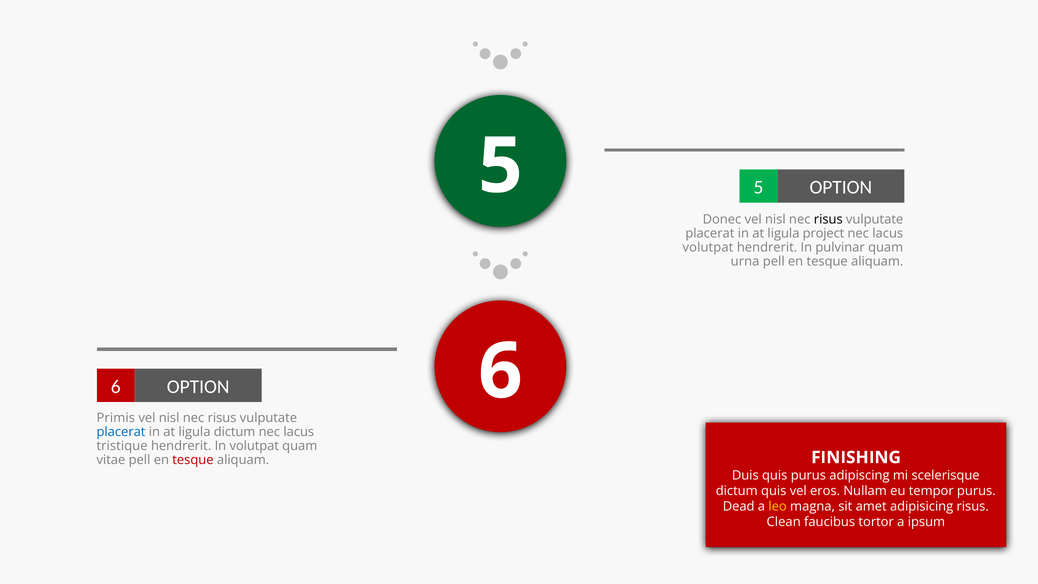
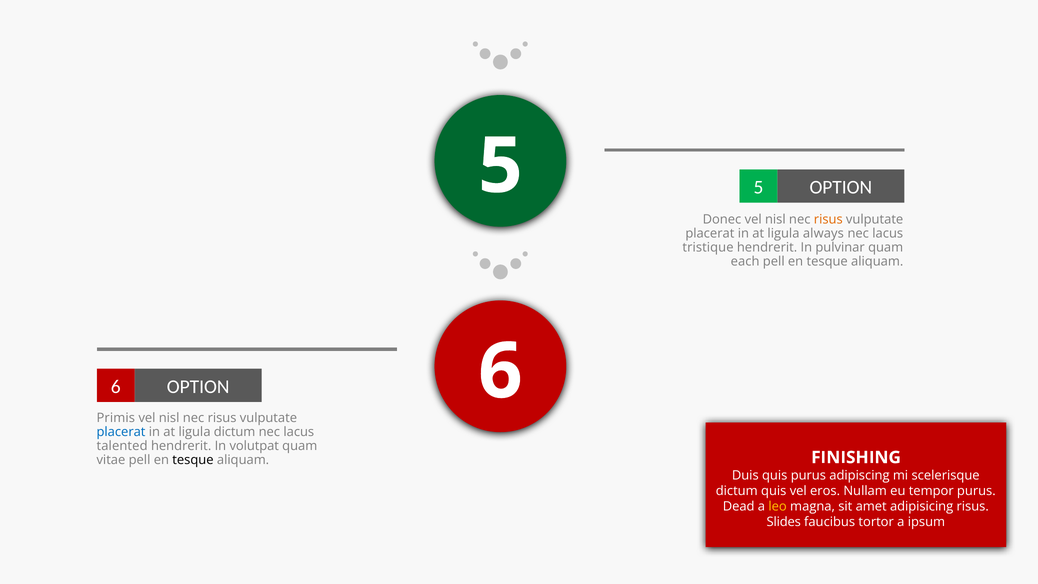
risus at (828, 220) colour: black -> orange
project: project -> always
volutpat at (708, 248): volutpat -> tristique
urna: urna -> each
tristique: tristique -> talented
tesque at (193, 460) colour: red -> black
Clean: Clean -> Slides
